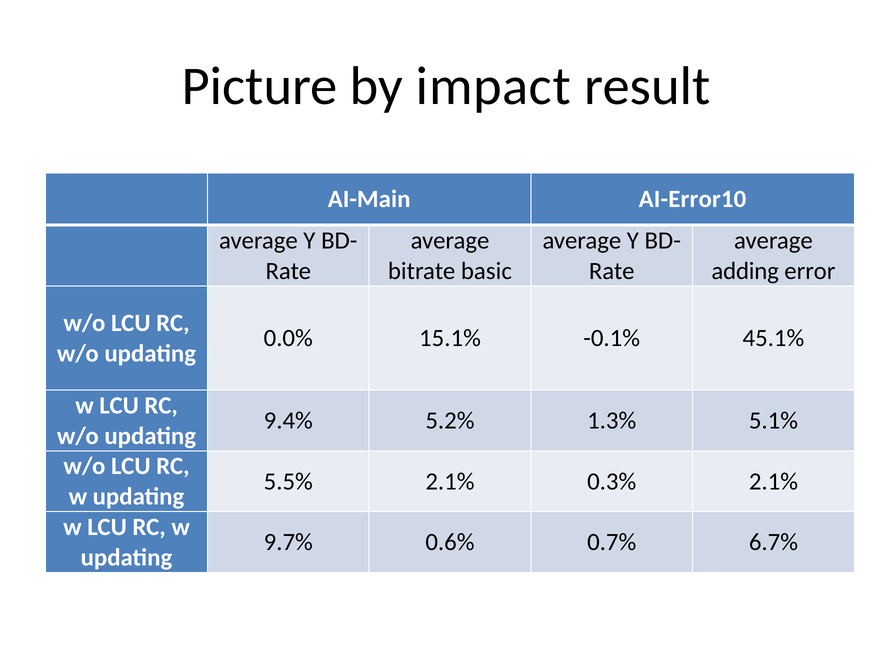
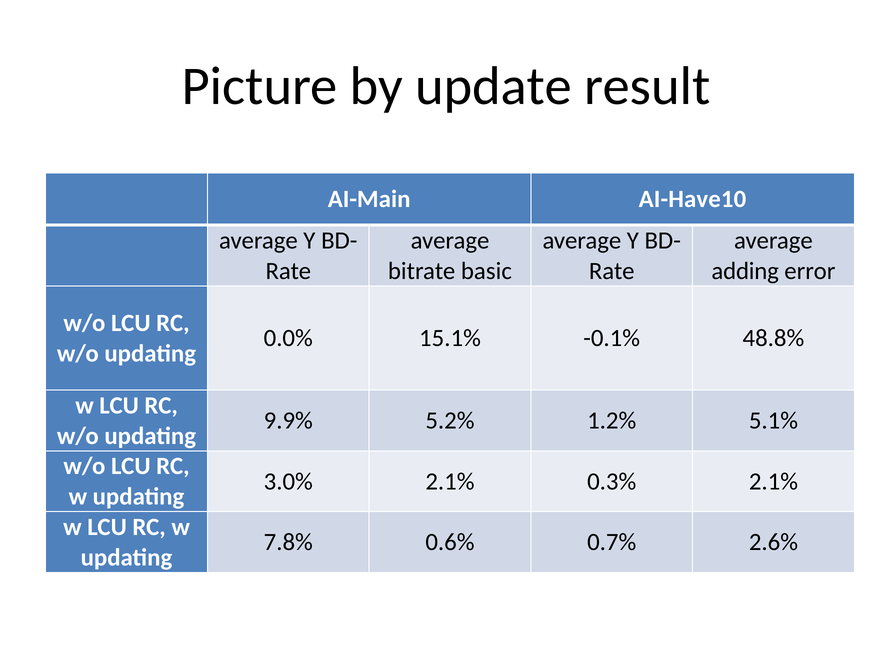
impact: impact -> update
AI-Error10: AI-Error10 -> AI-Have10
45.1%: 45.1% -> 48.8%
9.4%: 9.4% -> 9.9%
1.3%: 1.3% -> 1.2%
5.5%: 5.5% -> 3.0%
9.7%: 9.7% -> 7.8%
6.7%: 6.7% -> 2.6%
